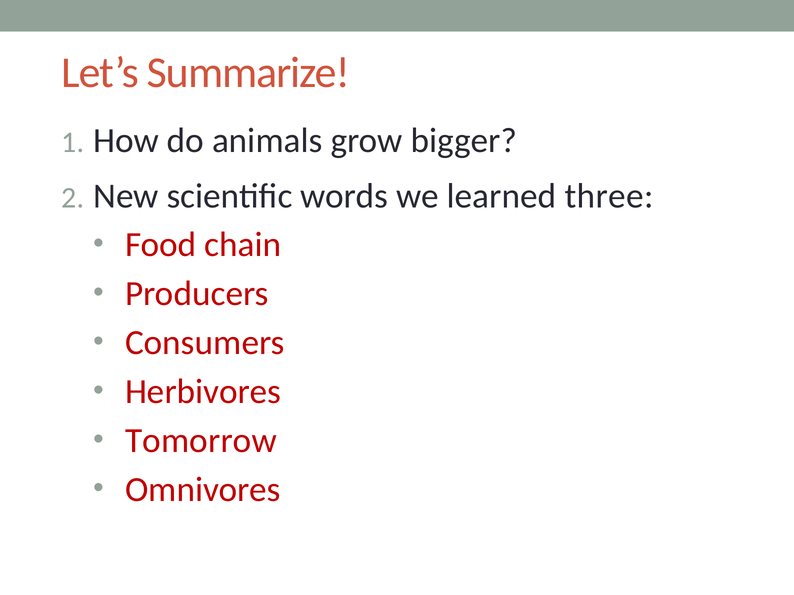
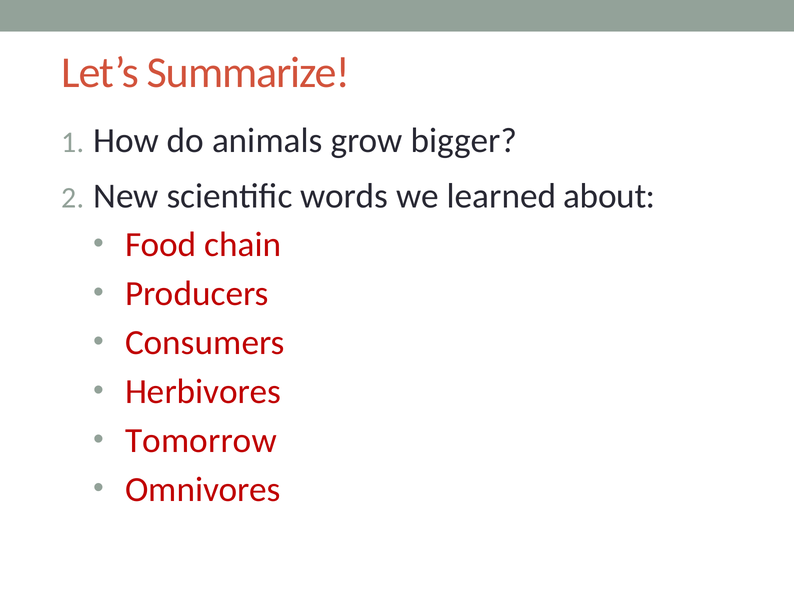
three: three -> about
